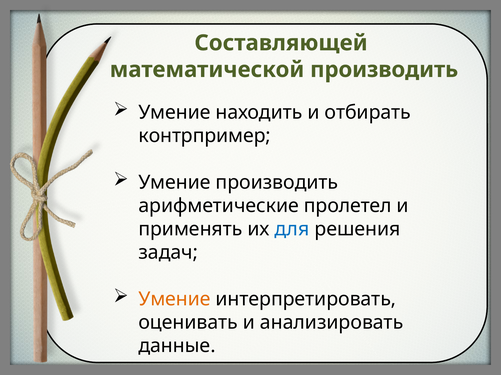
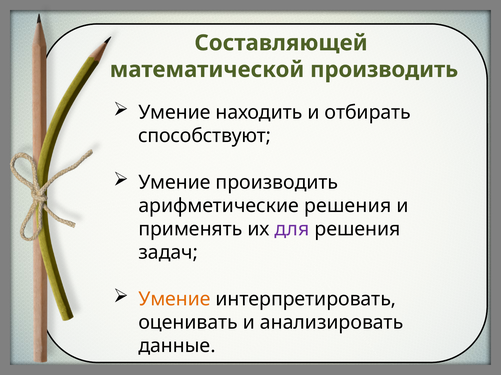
контрпример: контрпример -> способствуют
арифметические пролетел: пролетел -> решения
для colour: blue -> purple
